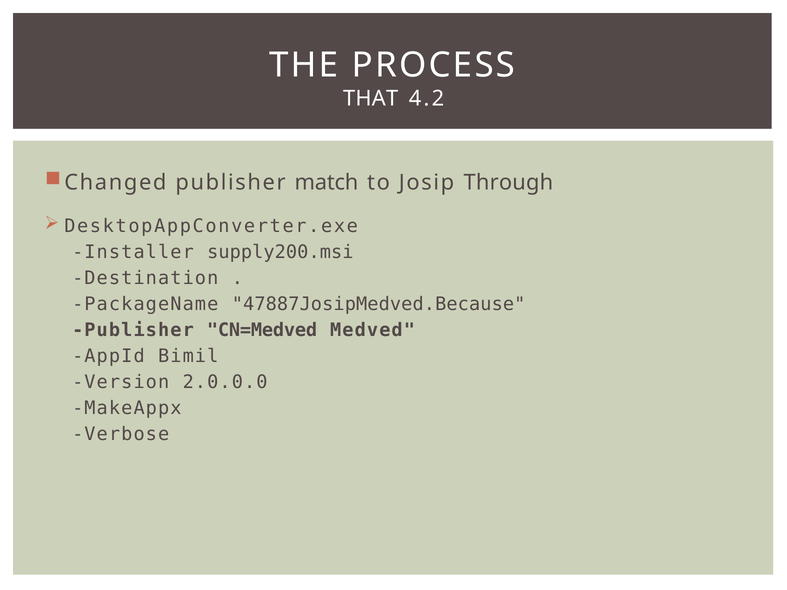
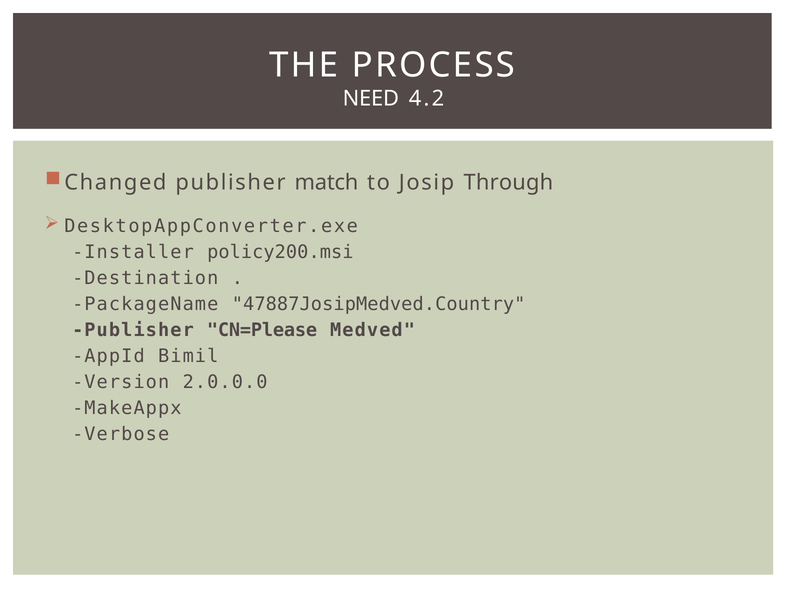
THAT: THAT -> NEED
supply200.msi: supply200.msi -> policy200.msi
47887JosipMedved.Because: 47887JosipMedved.Because -> 47887JosipMedved.Country
CN=Medved: CN=Medved -> CN=Please
